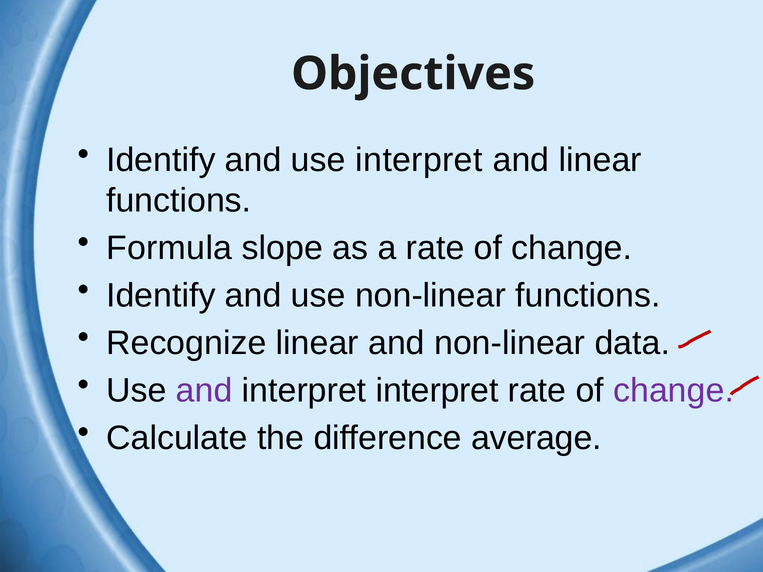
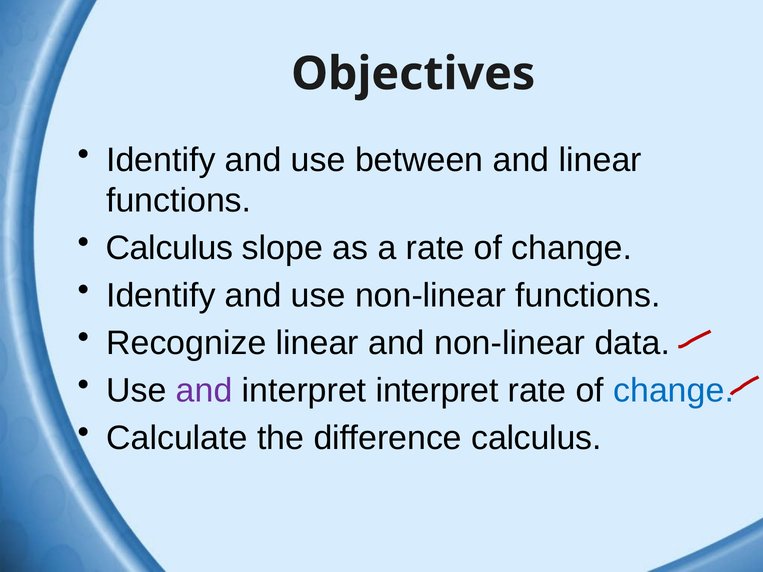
use interpret: interpret -> between
Formula at (169, 248): Formula -> Calculus
change at (674, 391) colour: purple -> blue
difference average: average -> calculus
